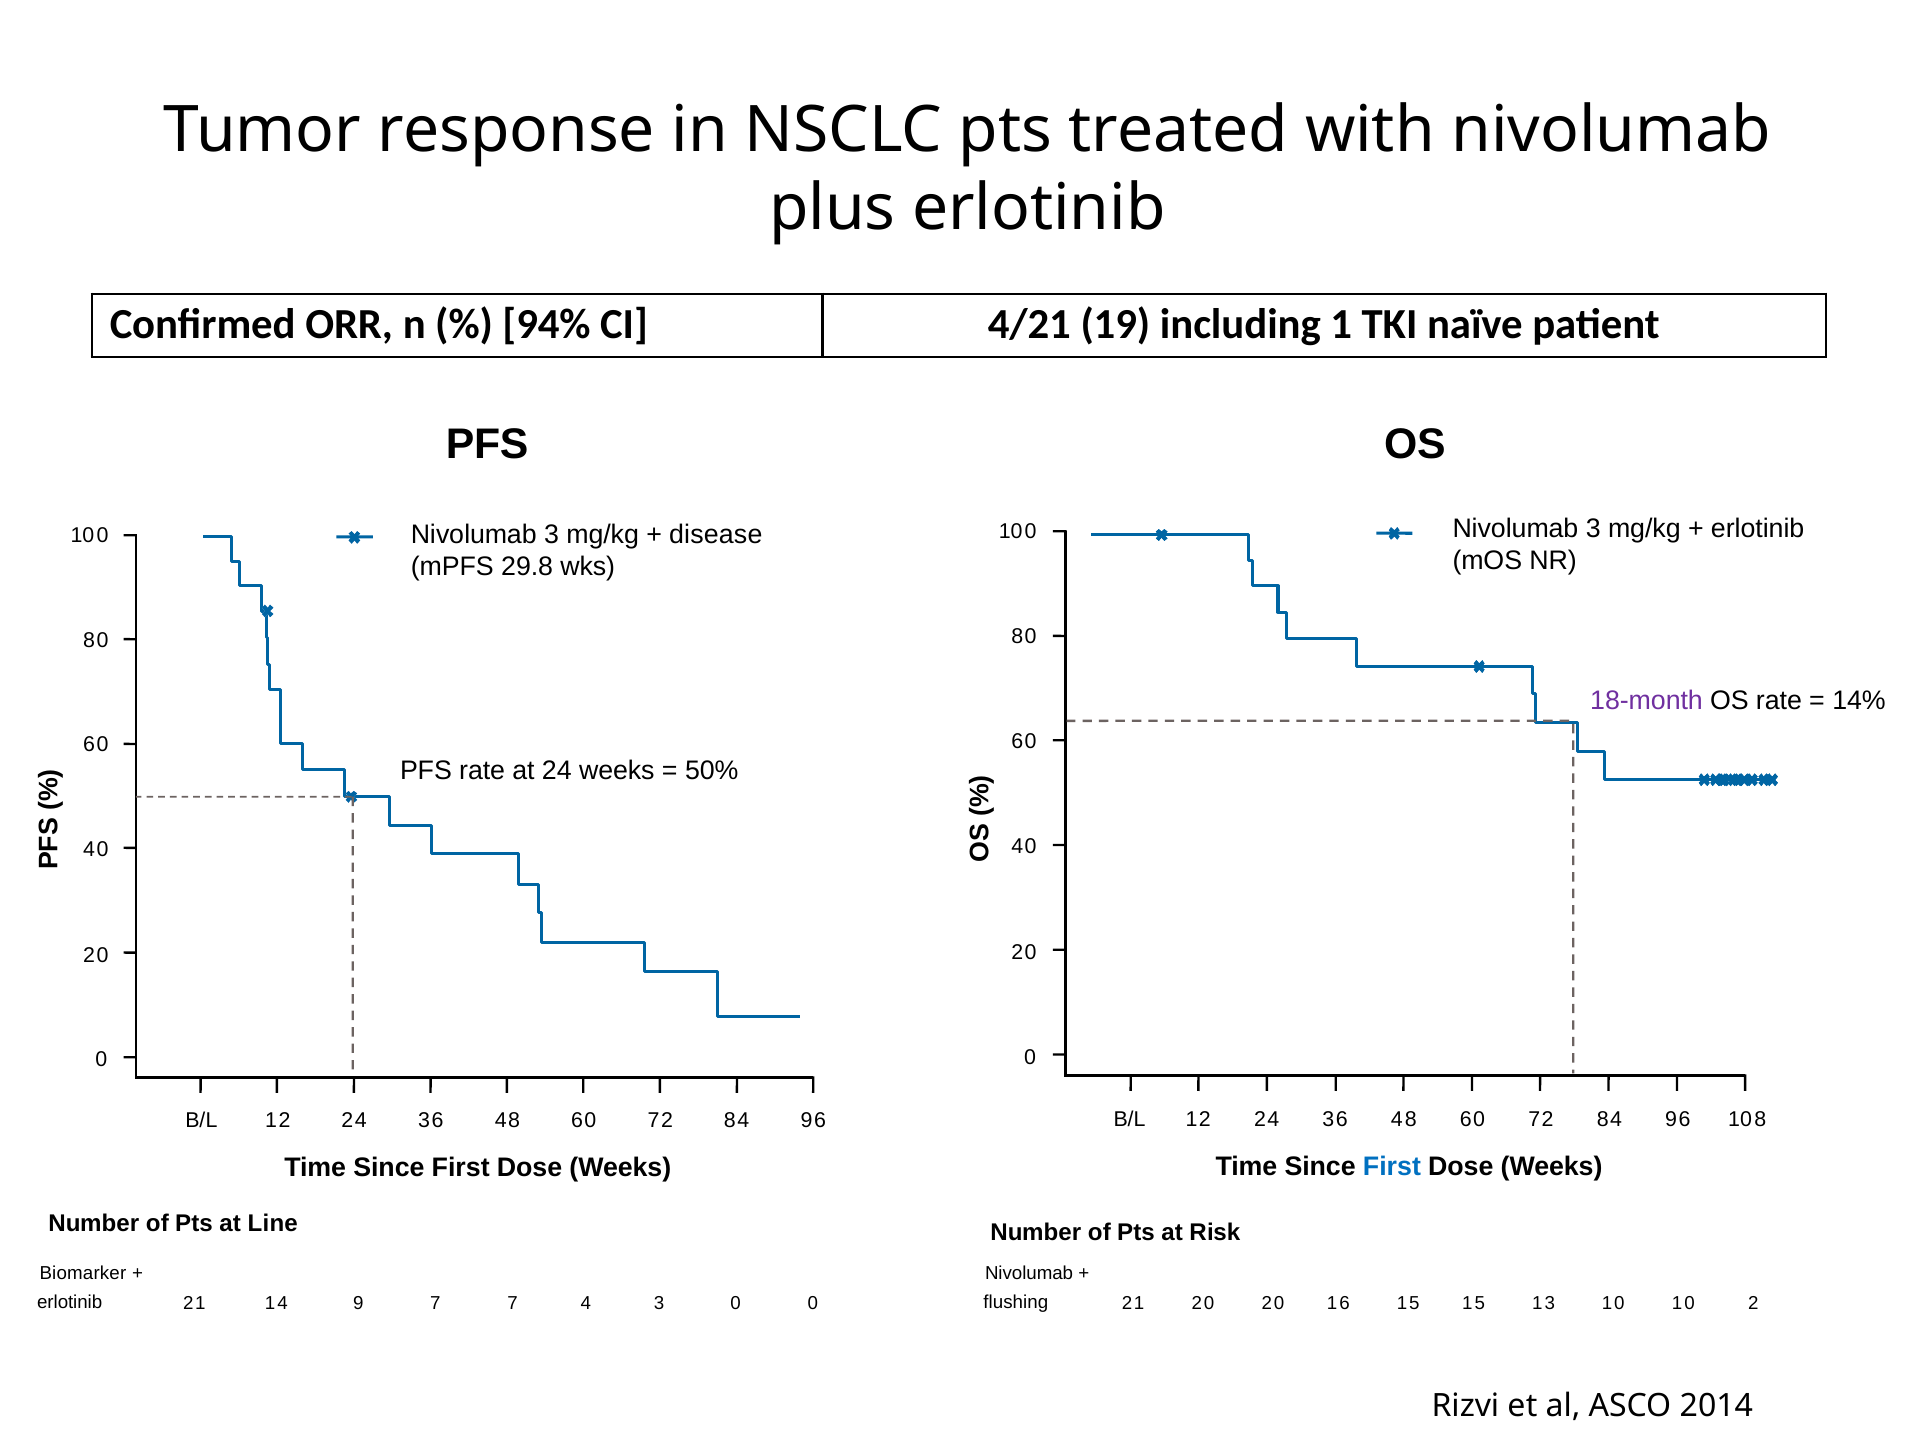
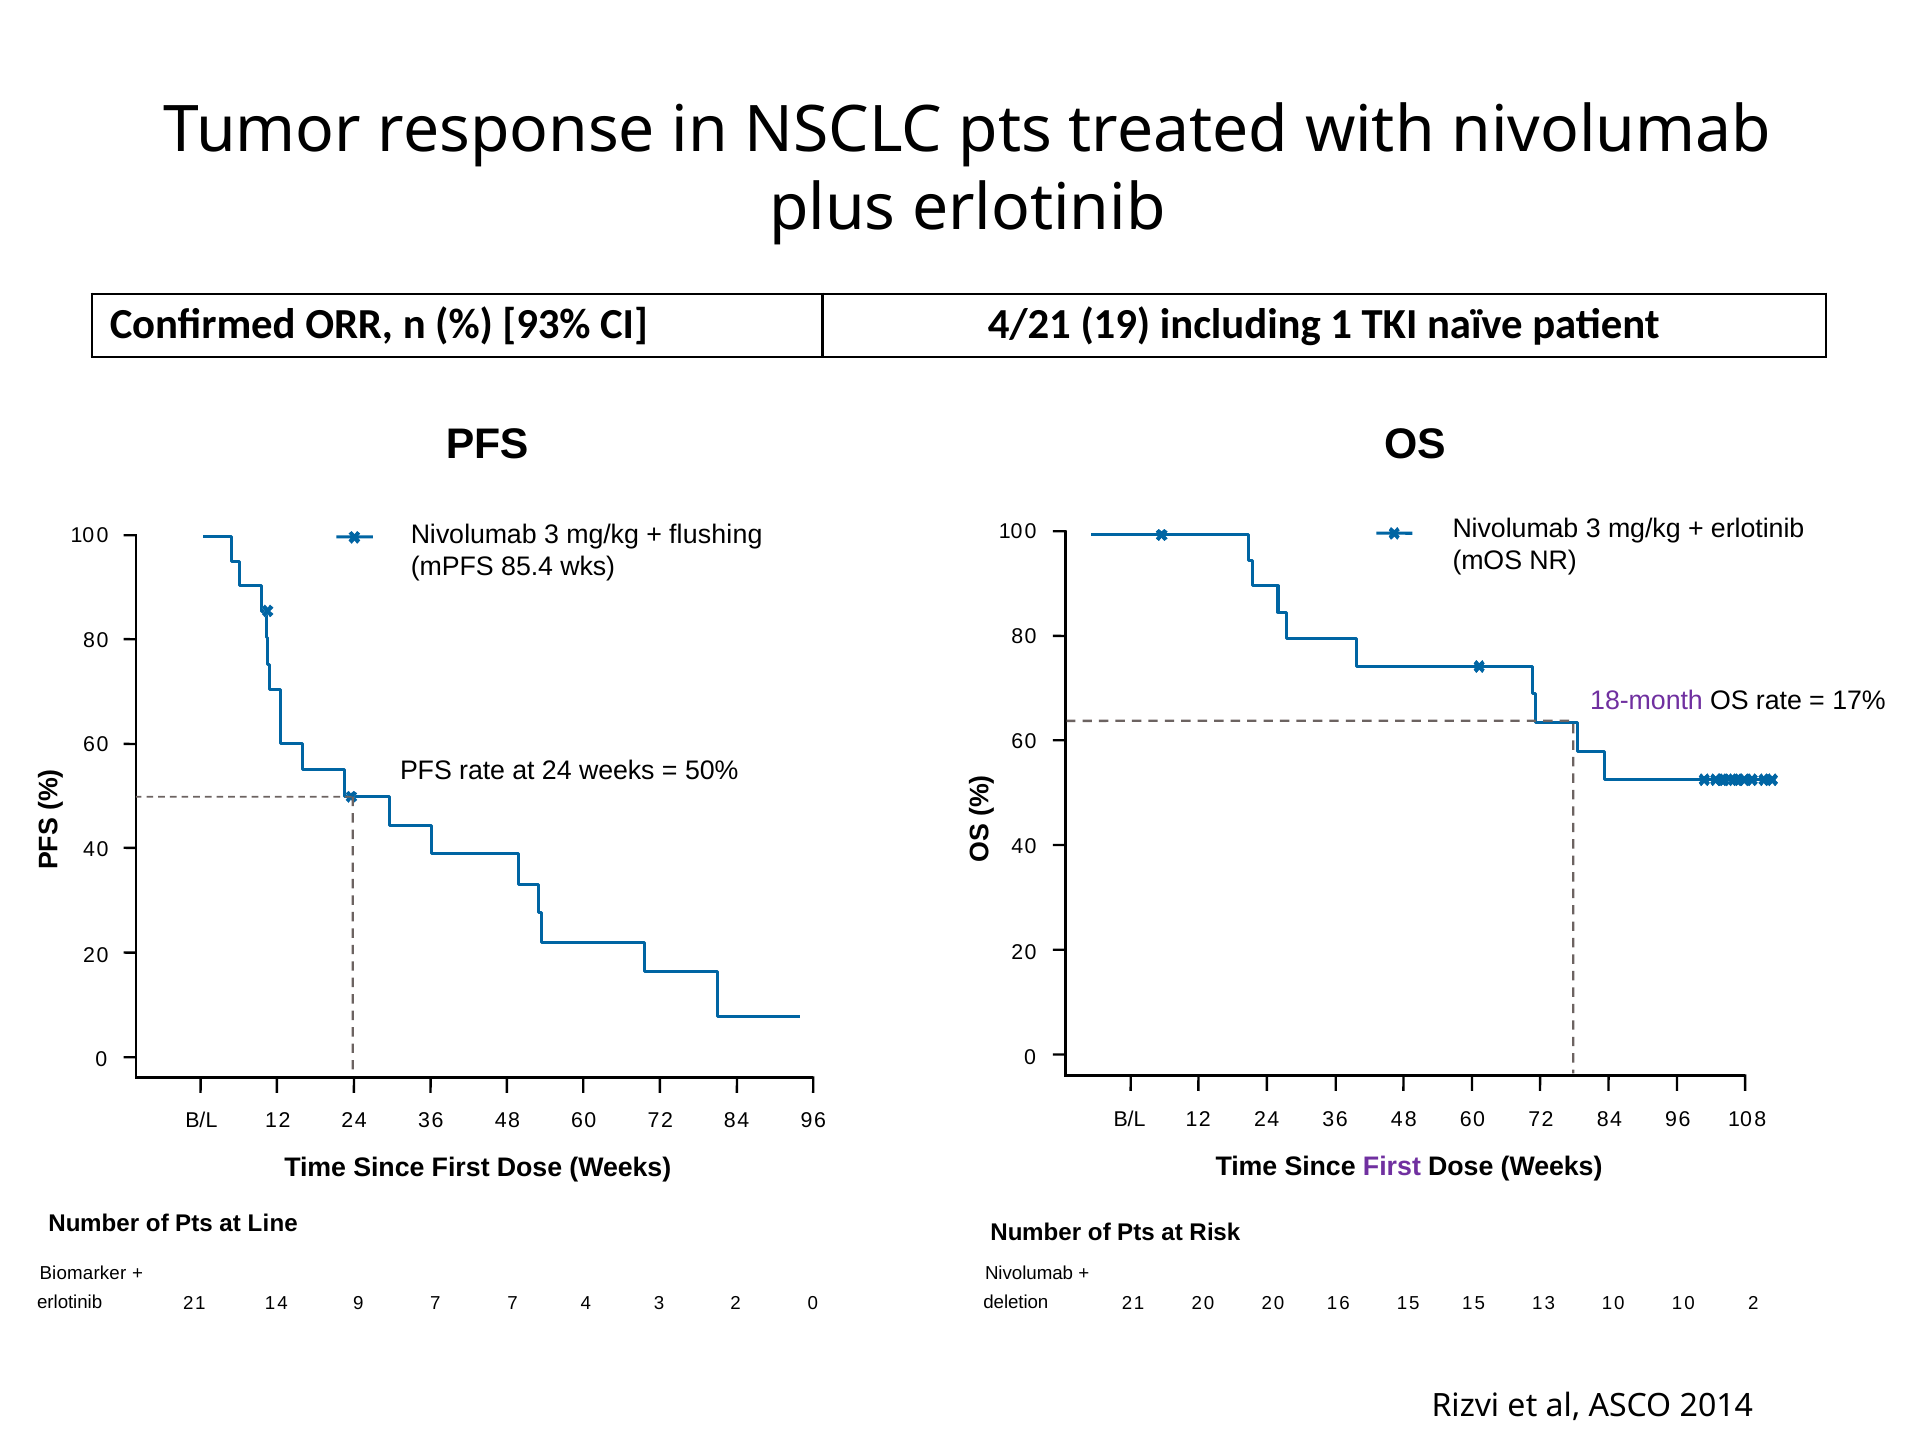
94%: 94% -> 93%
disease: disease -> flushing
29.8: 29.8 -> 85.4
14%: 14% -> 17%
First at (1392, 1166) colour: blue -> purple
flushing: flushing -> deletion
3 0: 0 -> 2
